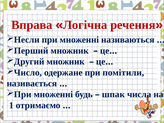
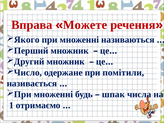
Логічна: Логічна -> Можете
Несли: Несли -> Якого
